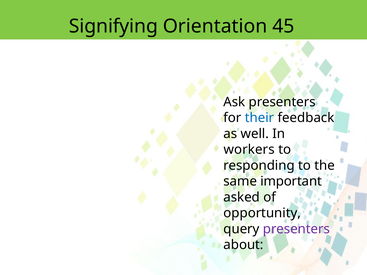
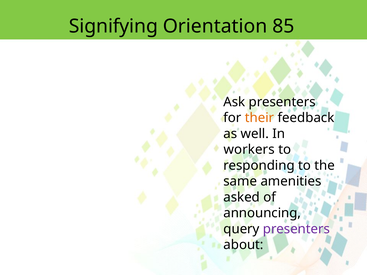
45: 45 -> 85
their colour: blue -> orange
important: important -> amenities
opportunity: opportunity -> announcing
